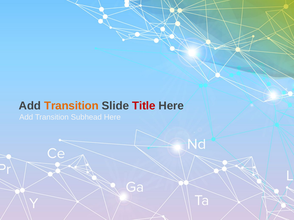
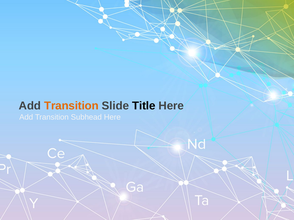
Title colour: red -> black
